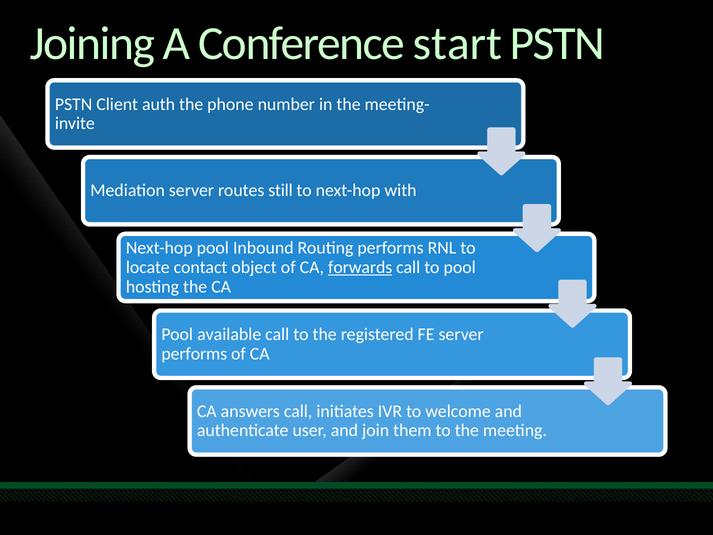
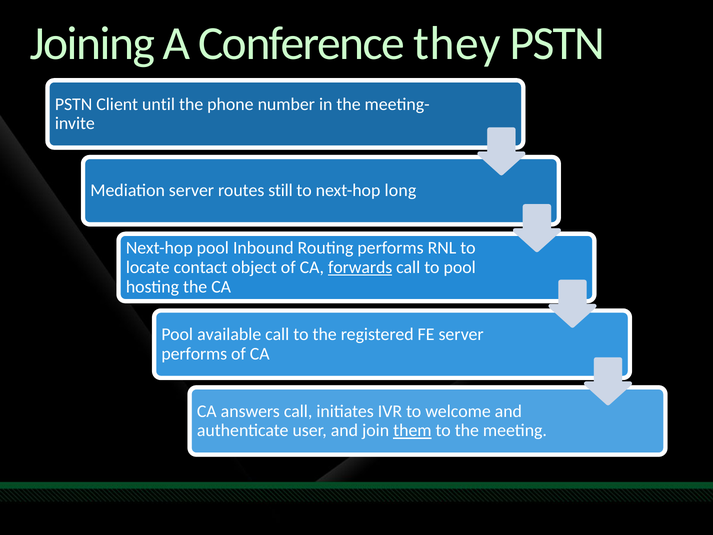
start: start -> they
auth: auth -> until
with: with -> long
them underline: none -> present
